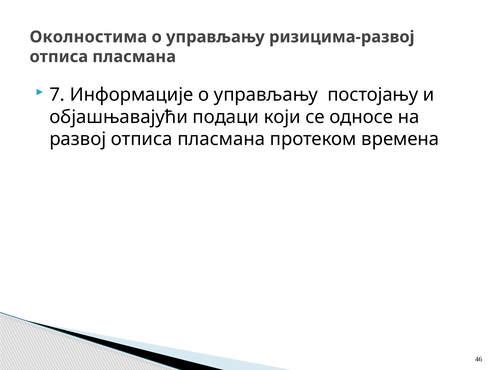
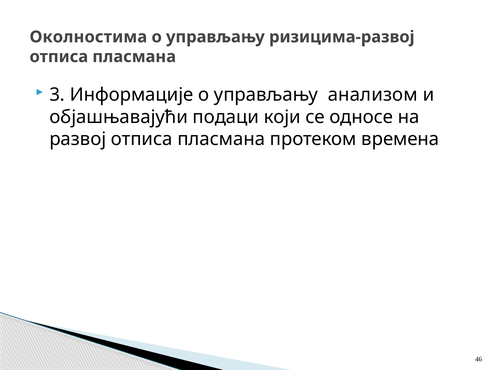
7: 7 -> 3
постојању: постојању -> анализом
